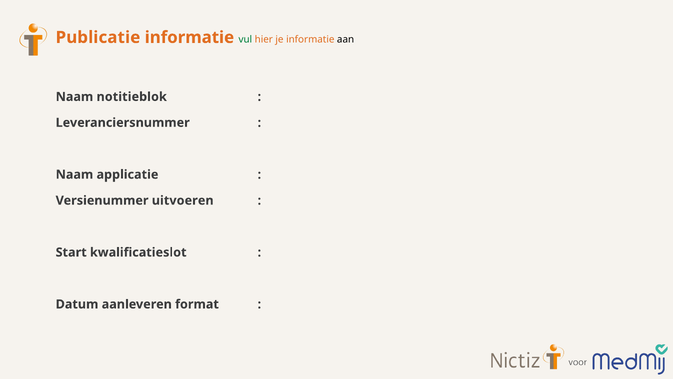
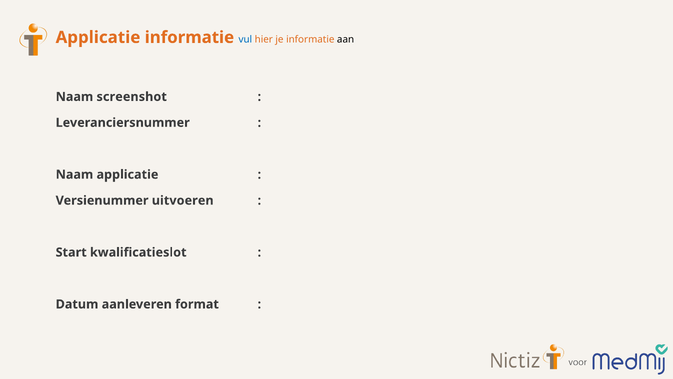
Publicatie at (98, 37): Publicatie -> Applicatie
vul colour: green -> blue
notitieblok: notitieblok -> screenshot
